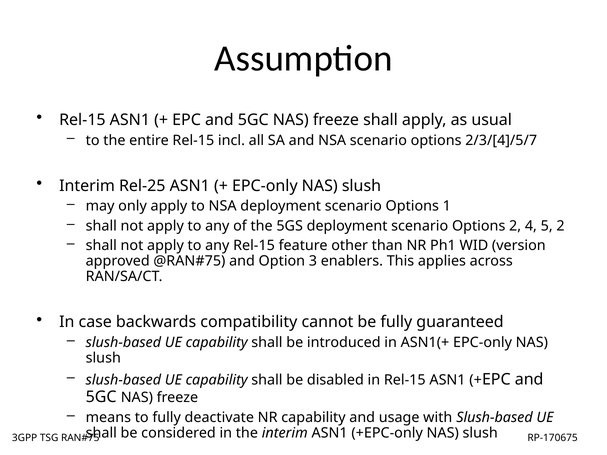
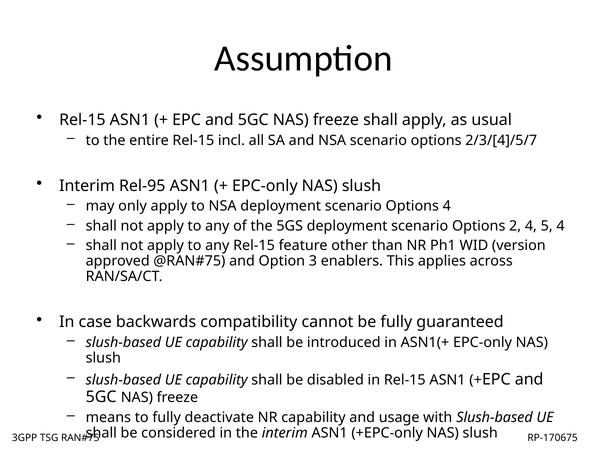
Rel-25: Rel-25 -> Rel-95
Options 1: 1 -> 4
5 2: 2 -> 4
